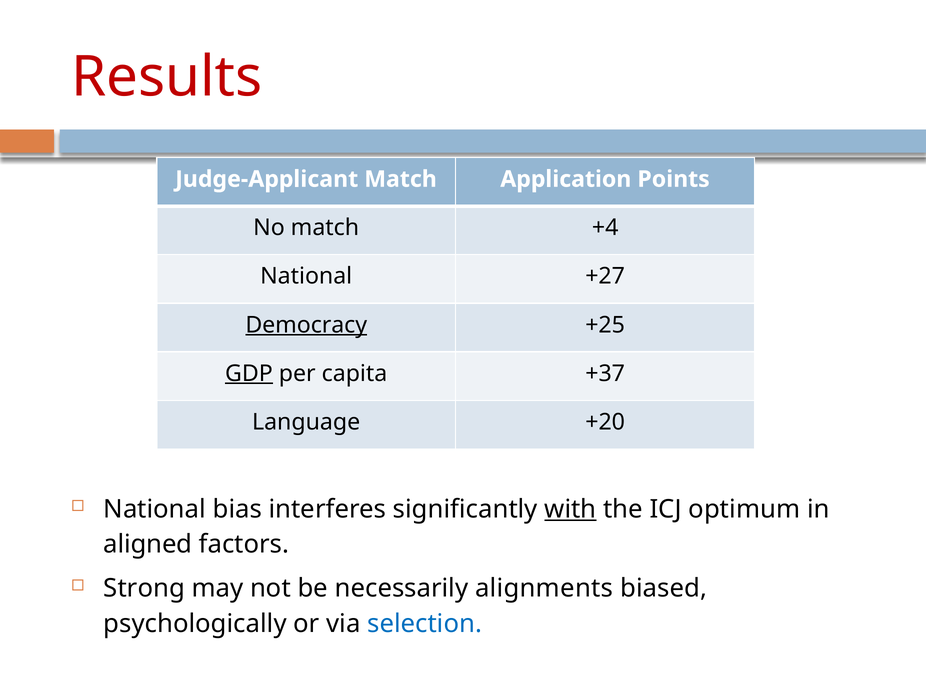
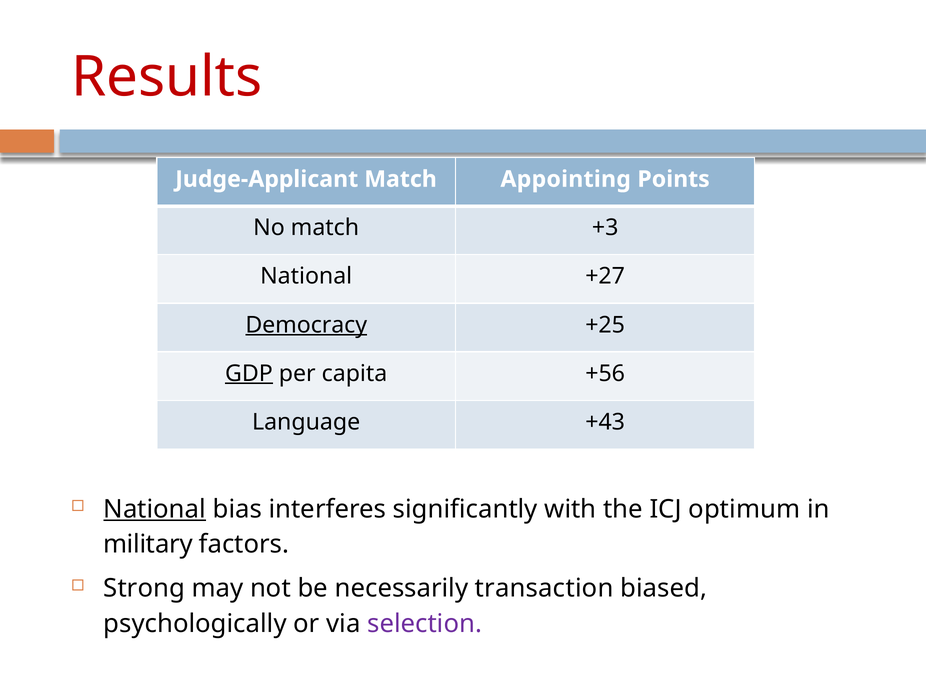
Application: Application -> Appointing
+4: +4 -> +3
+37: +37 -> +56
+20: +20 -> +43
National at (155, 509) underline: none -> present
with underline: present -> none
aligned: aligned -> military
alignments: alignments -> transaction
selection colour: blue -> purple
